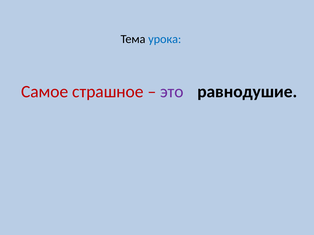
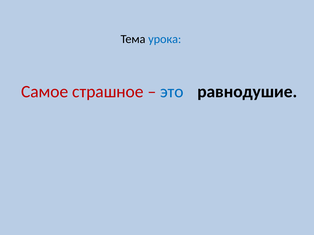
это colour: purple -> blue
